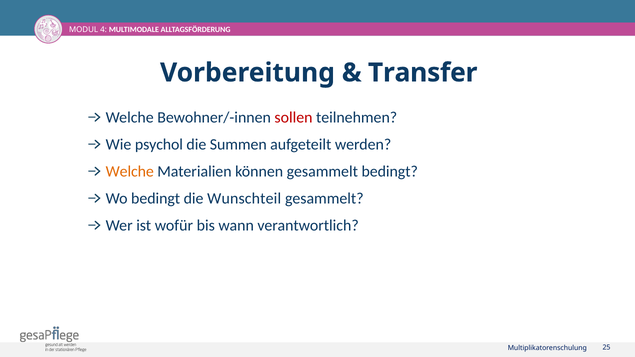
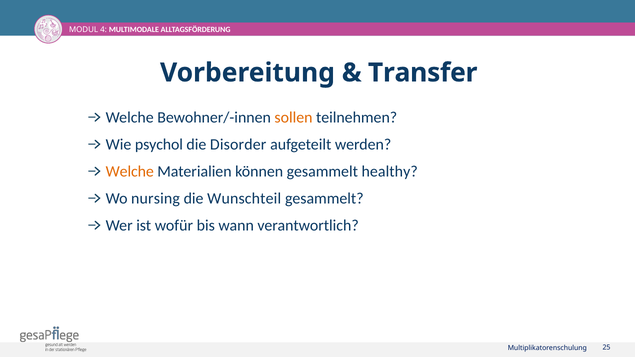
sollen colour: red -> orange
Summen: Summen -> Disorder
gesammelt bedingt: bedingt -> healthy
Wo bedingt: bedingt -> nursing
